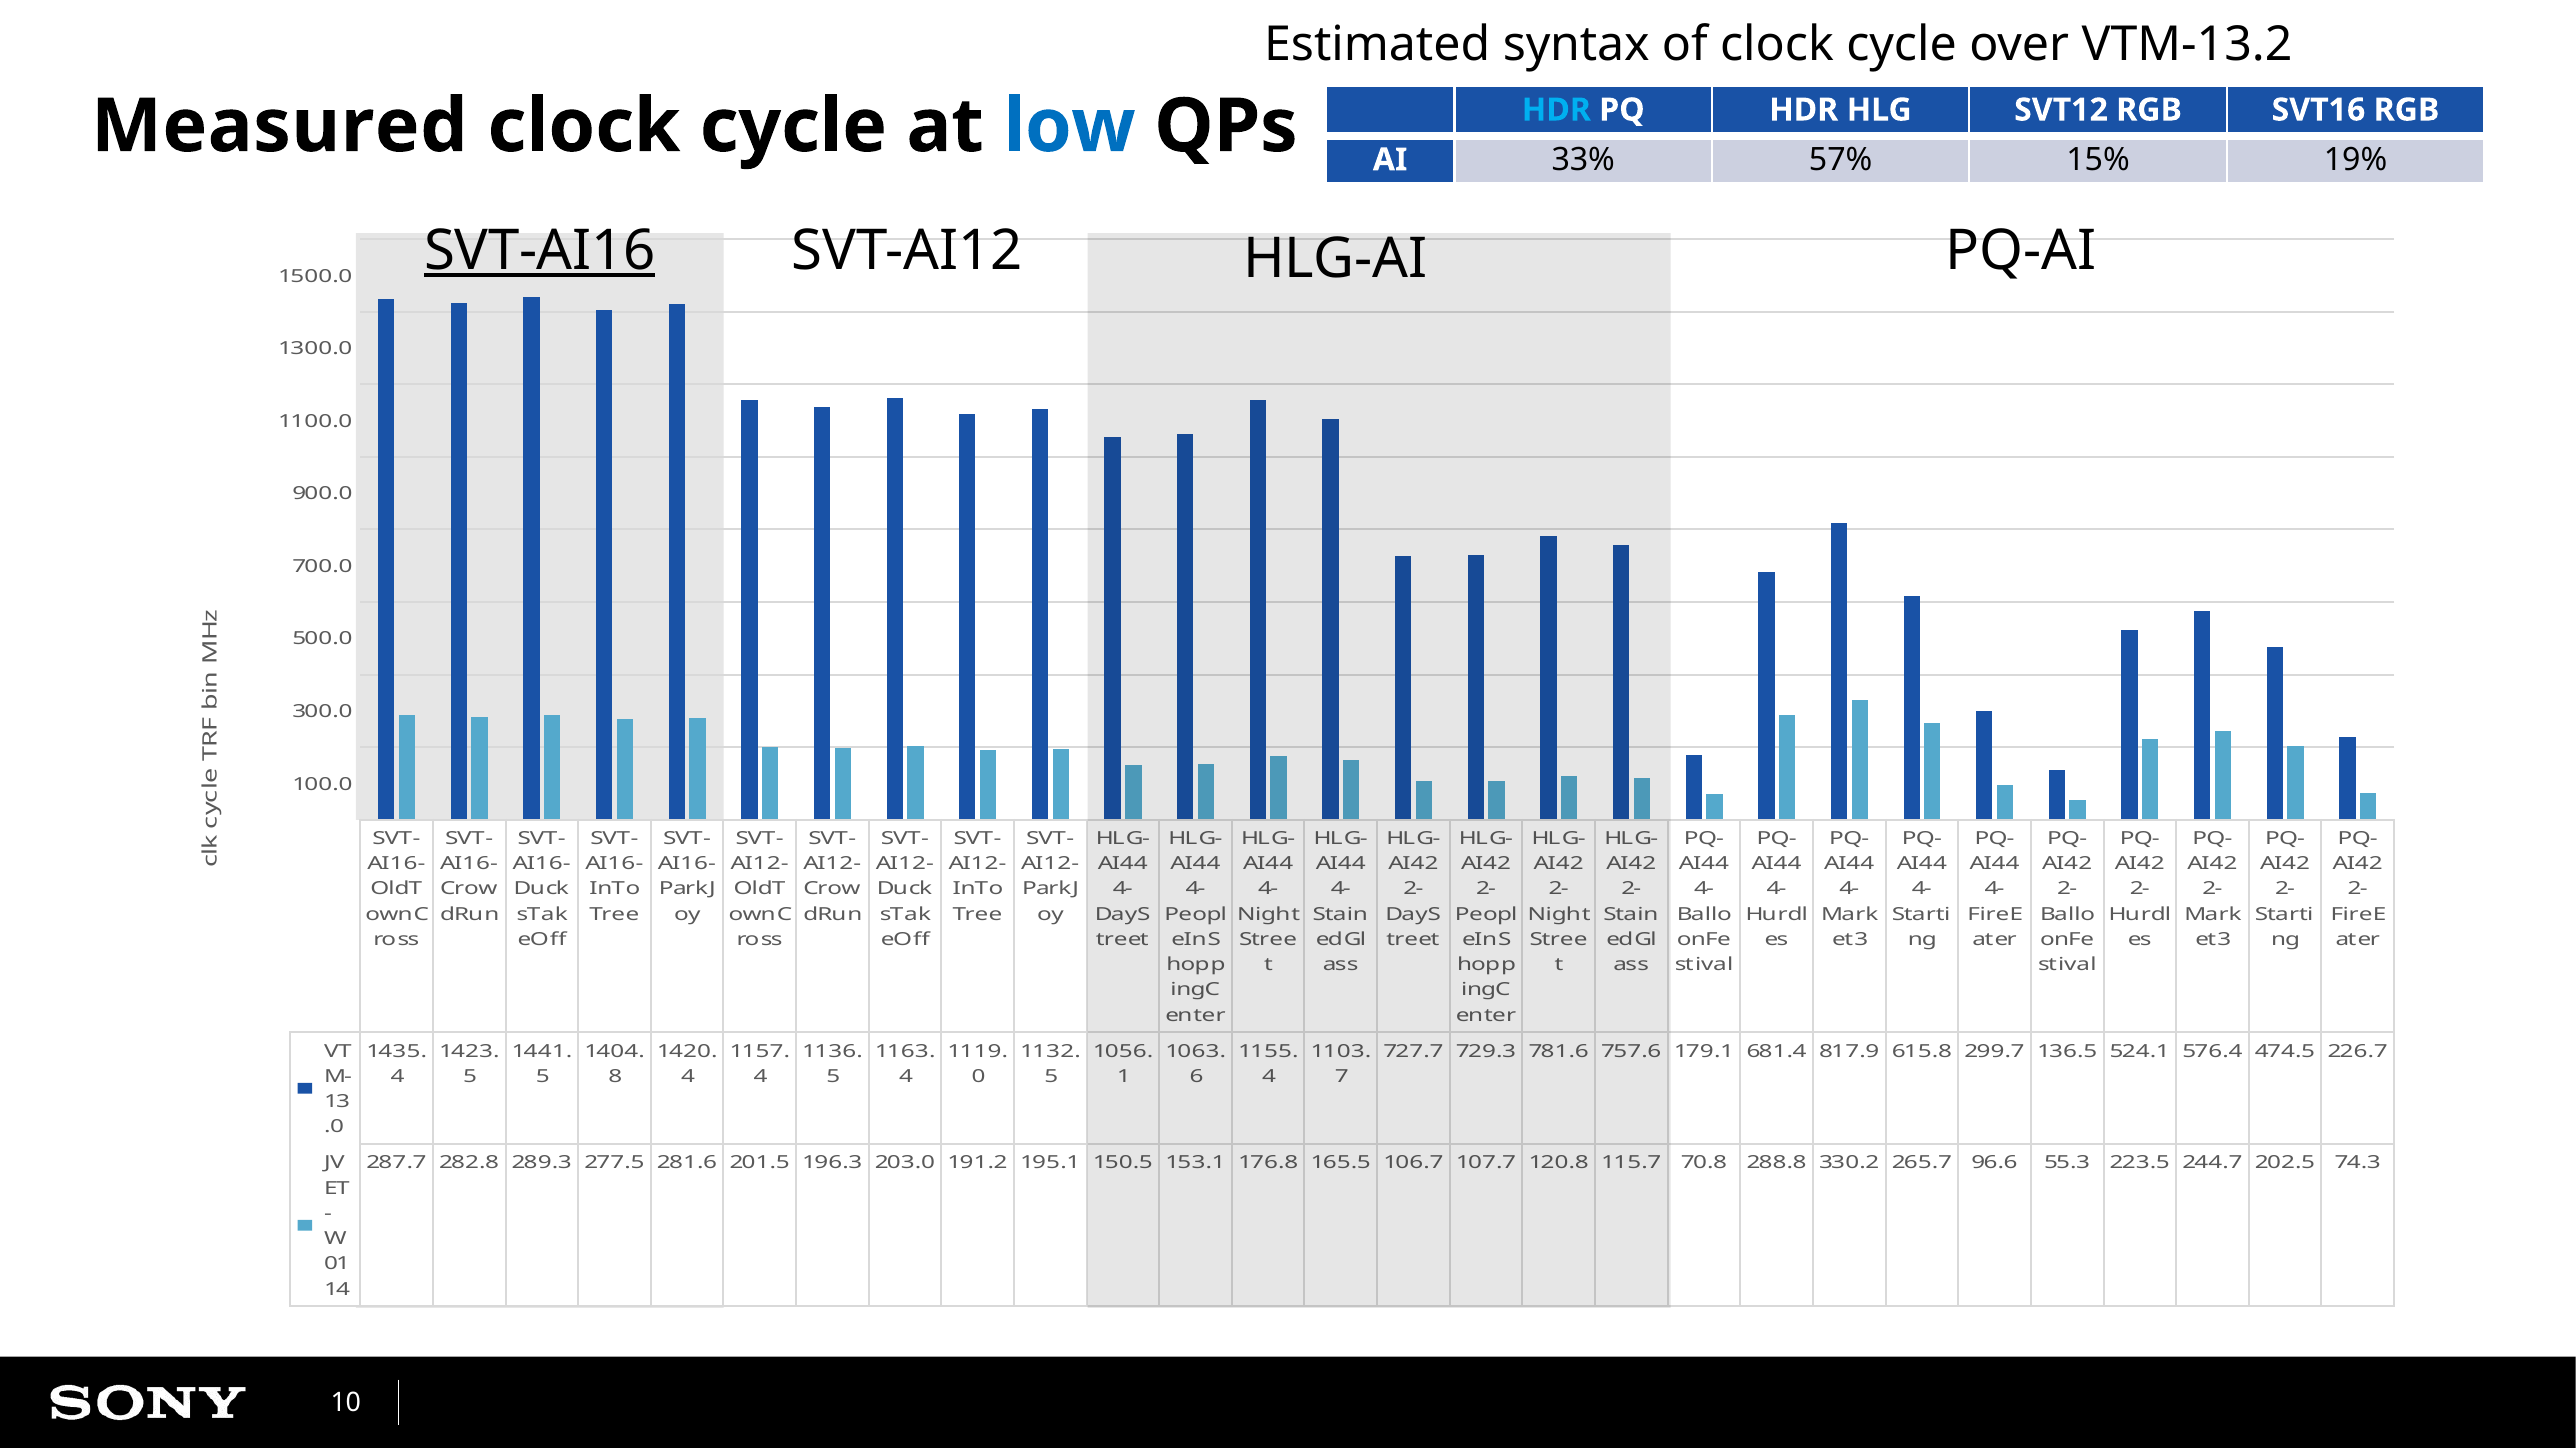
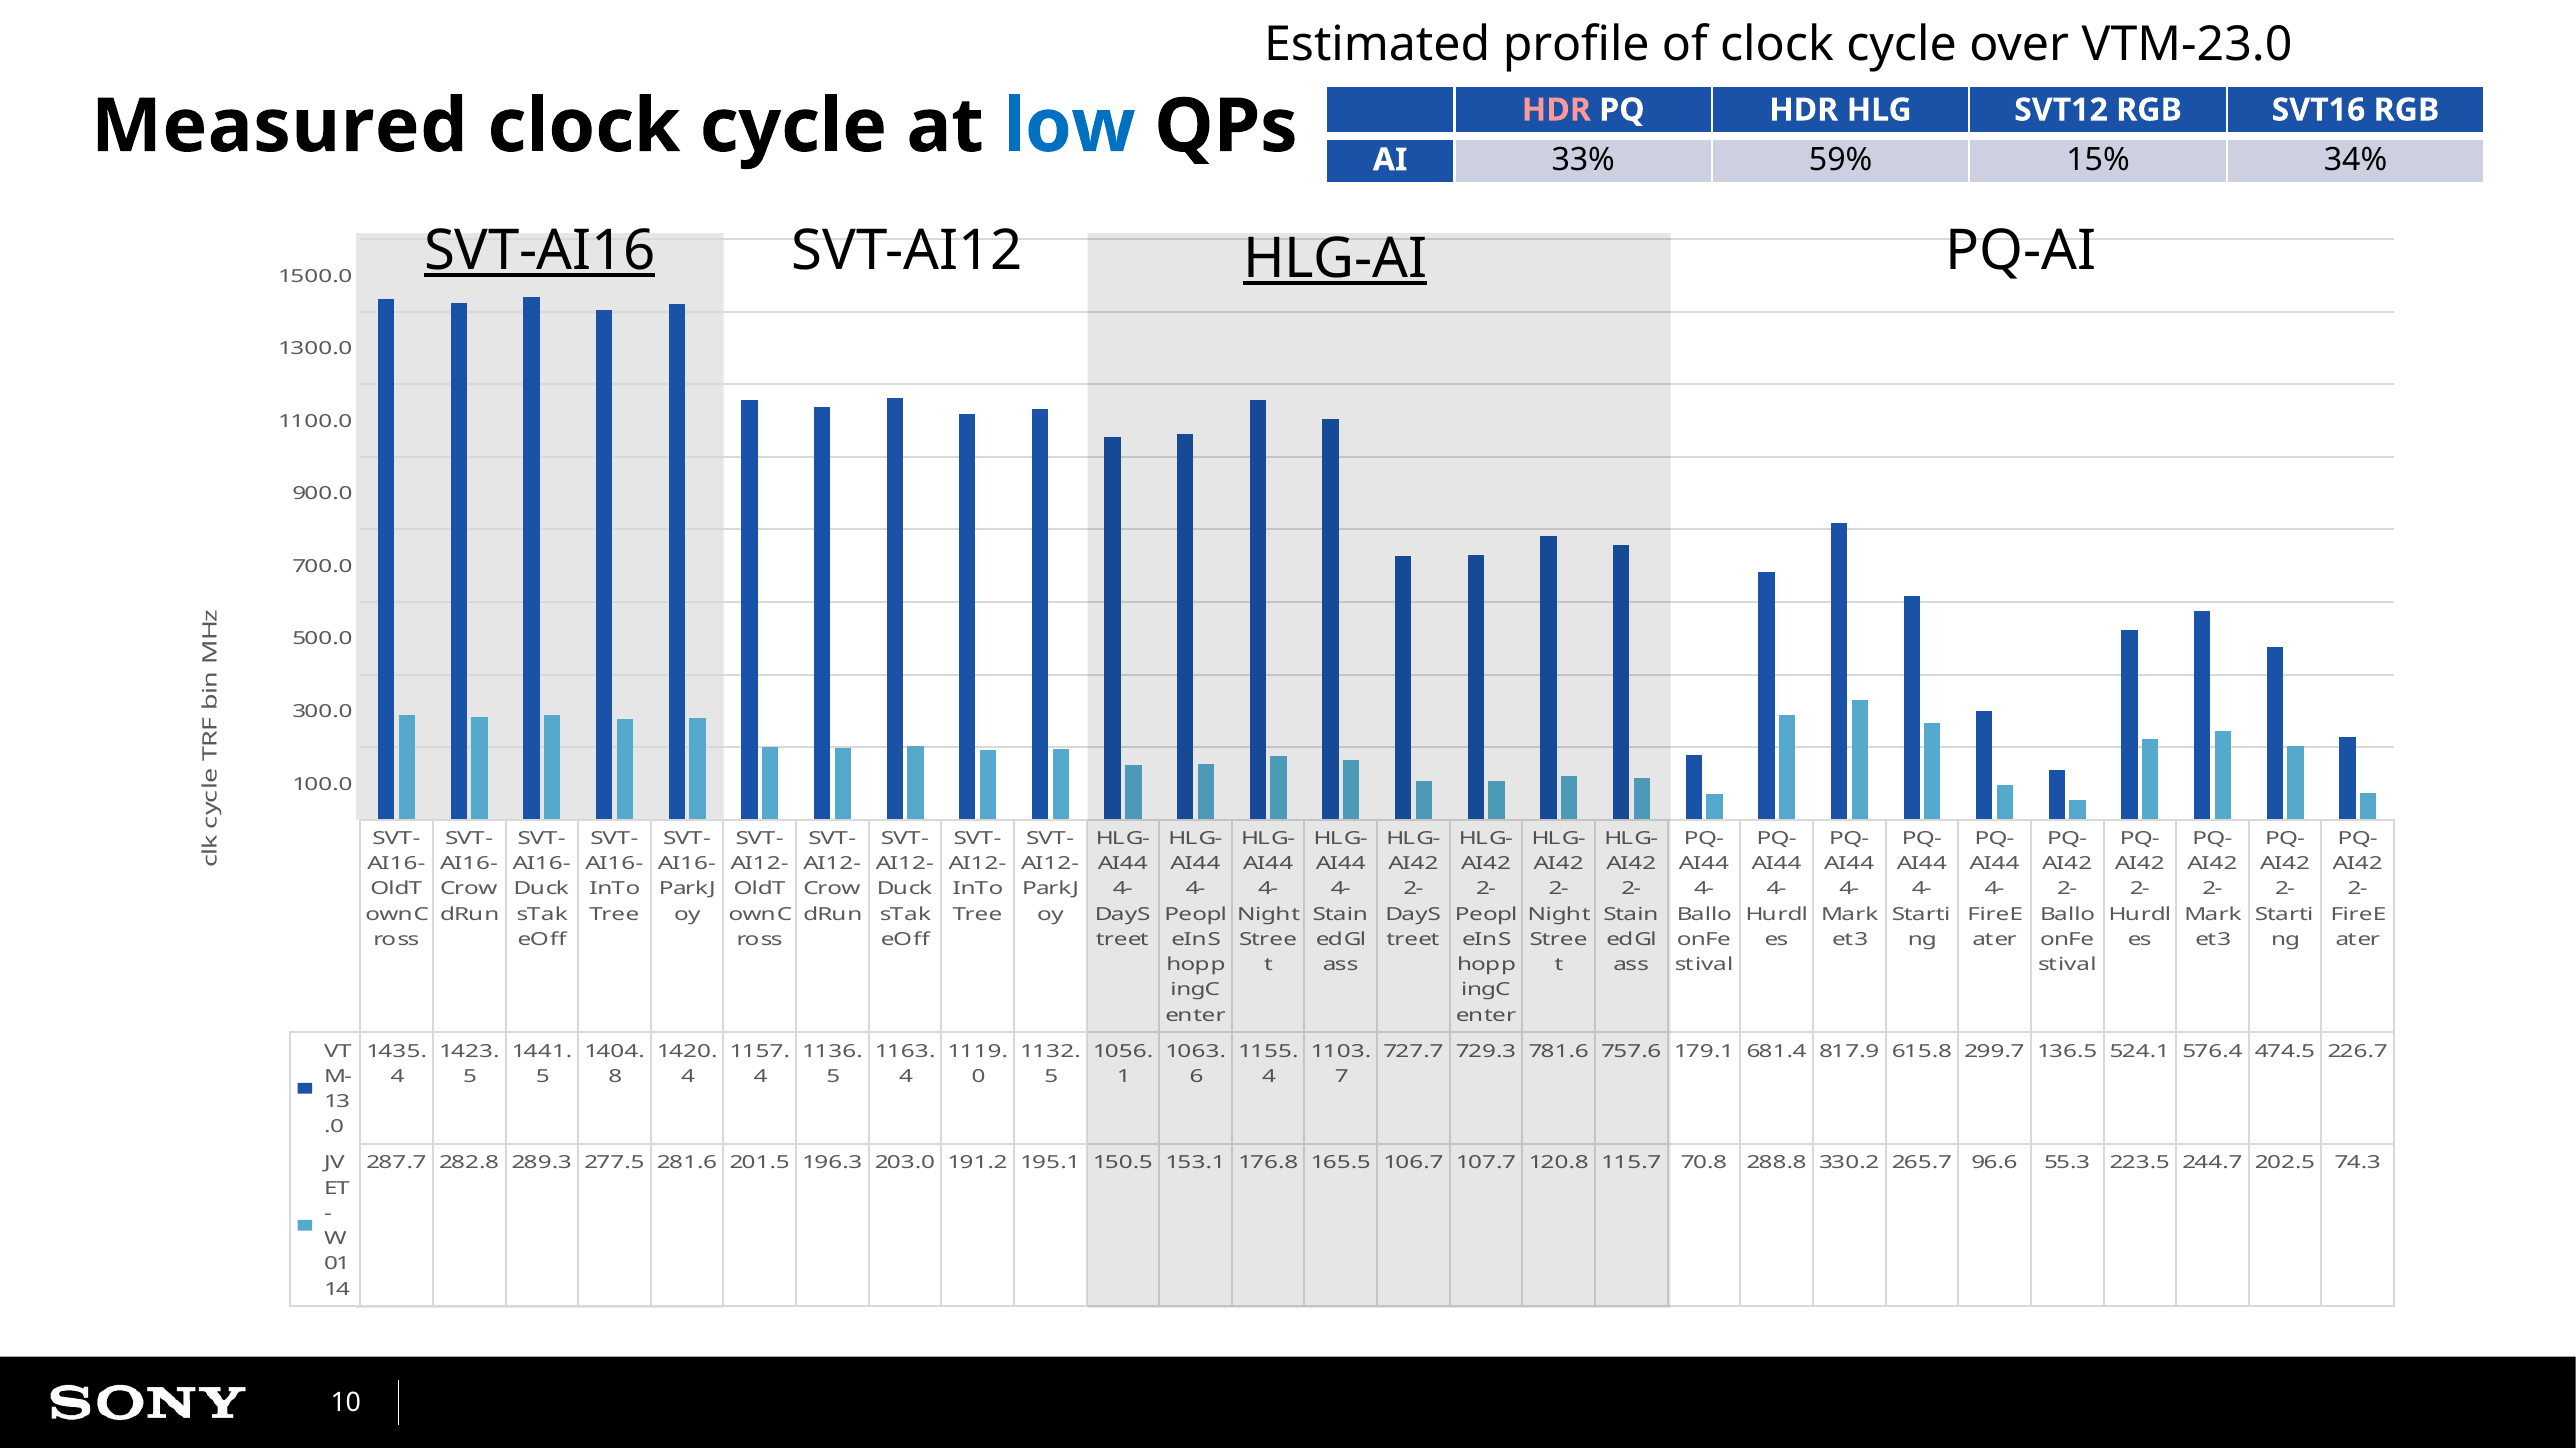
syntax: syntax -> profile
VTM-13.2: VTM-13.2 -> VTM-23.0
HDR at (1556, 110) colour: light blue -> pink
57%: 57% -> 59%
19%: 19% -> 34%
HLG-AI underline: none -> present
